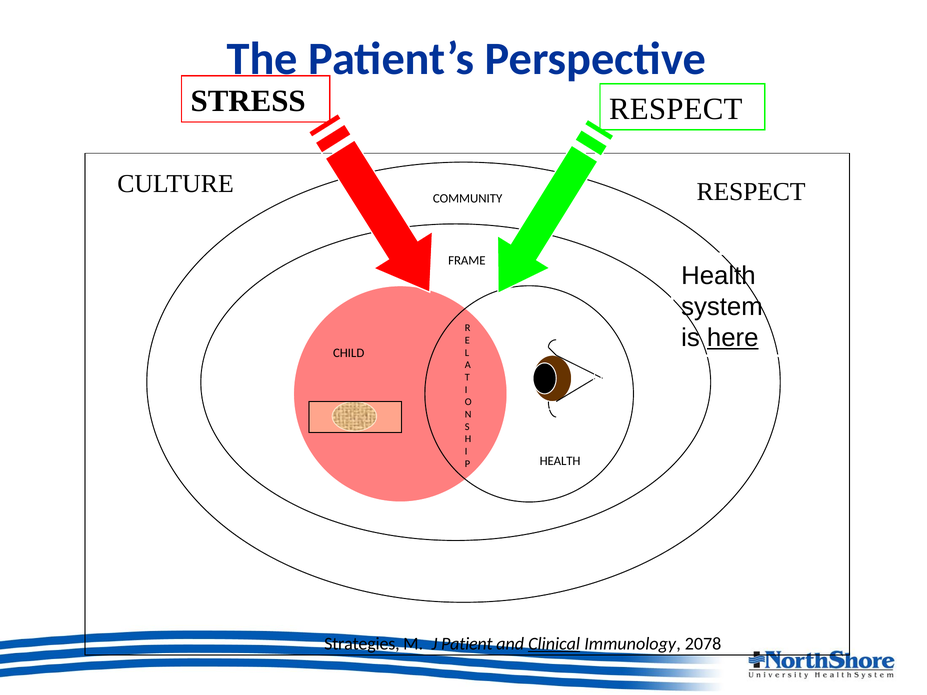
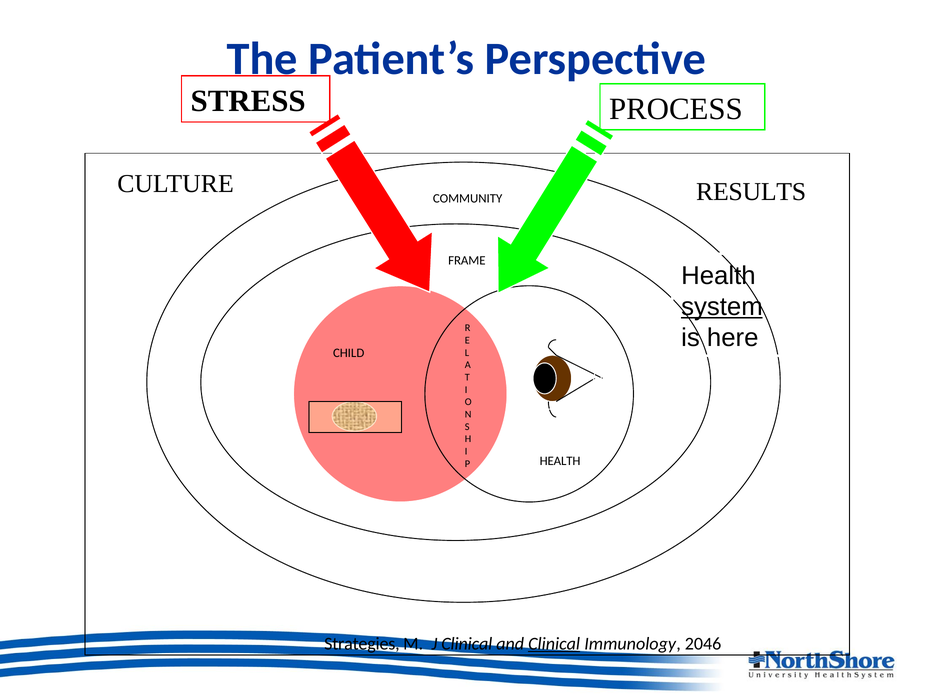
STRESS RESPECT: RESPECT -> PROCESS
CULTURE RESPECT: RESPECT -> RESULTS
system underline: none -> present
here underline: present -> none
J Patient: Patient -> Clinical
2078: 2078 -> 2046
